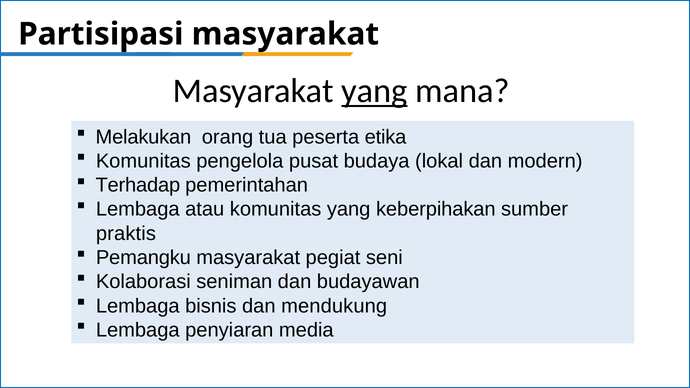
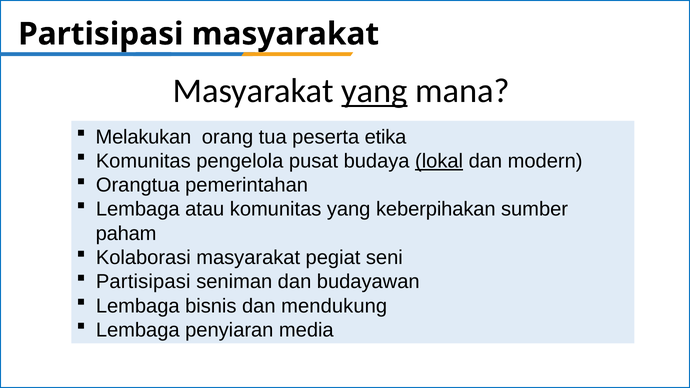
lokal underline: none -> present
Terhadap: Terhadap -> Orangtua
praktis: praktis -> paham
Pemangku: Pemangku -> Kolaborasi
Kolaborasi at (143, 282): Kolaborasi -> Partisipasi
